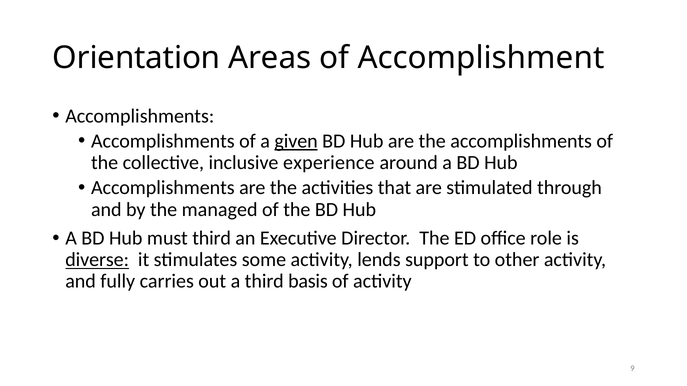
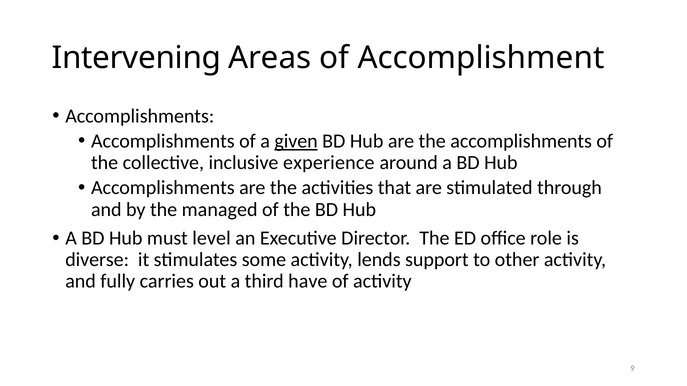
Orientation: Orientation -> Intervening
must third: third -> level
diverse underline: present -> none
basis: basis -> have
